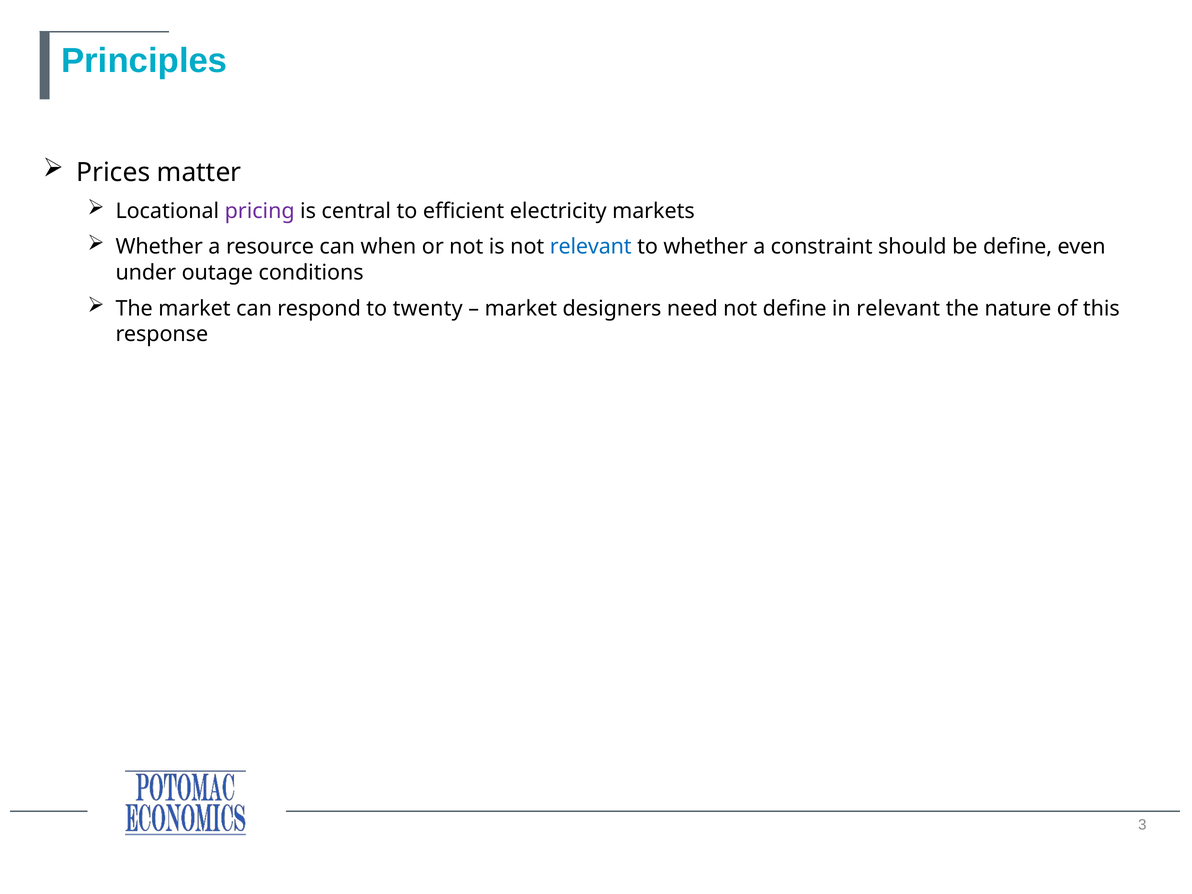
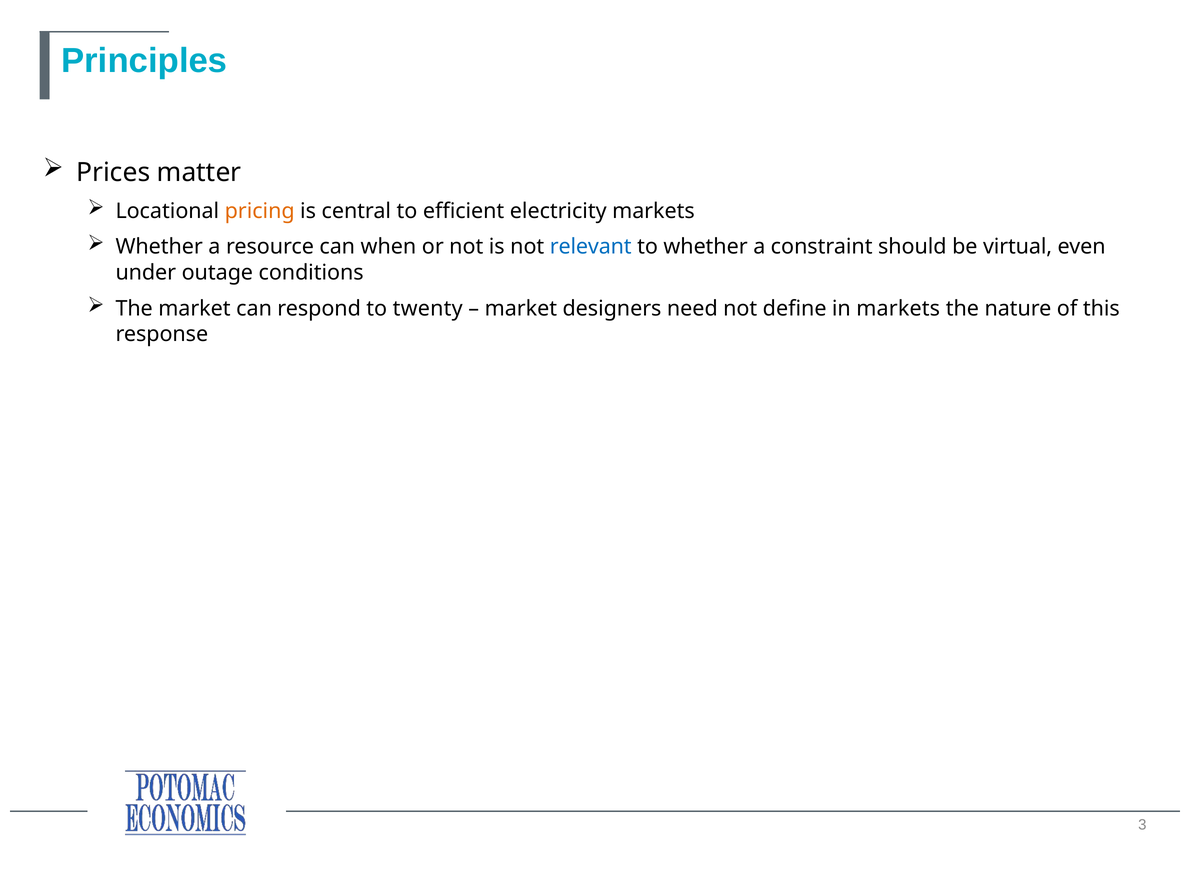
pricing colour: purple -> orange
be define: define -> virtual
in relevant: relevant -> markets
